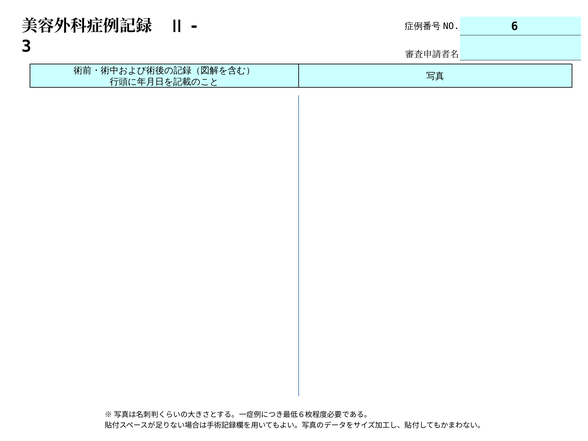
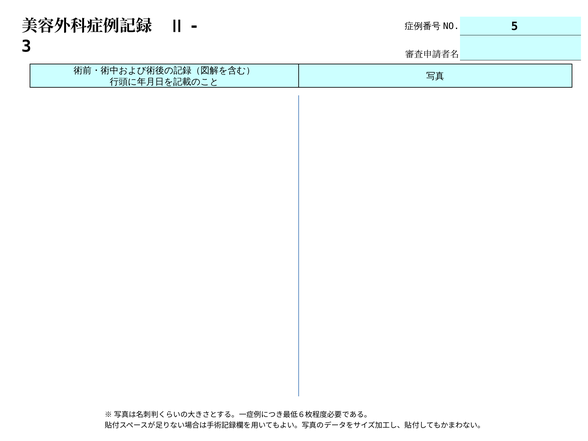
6: 6 -> 5
